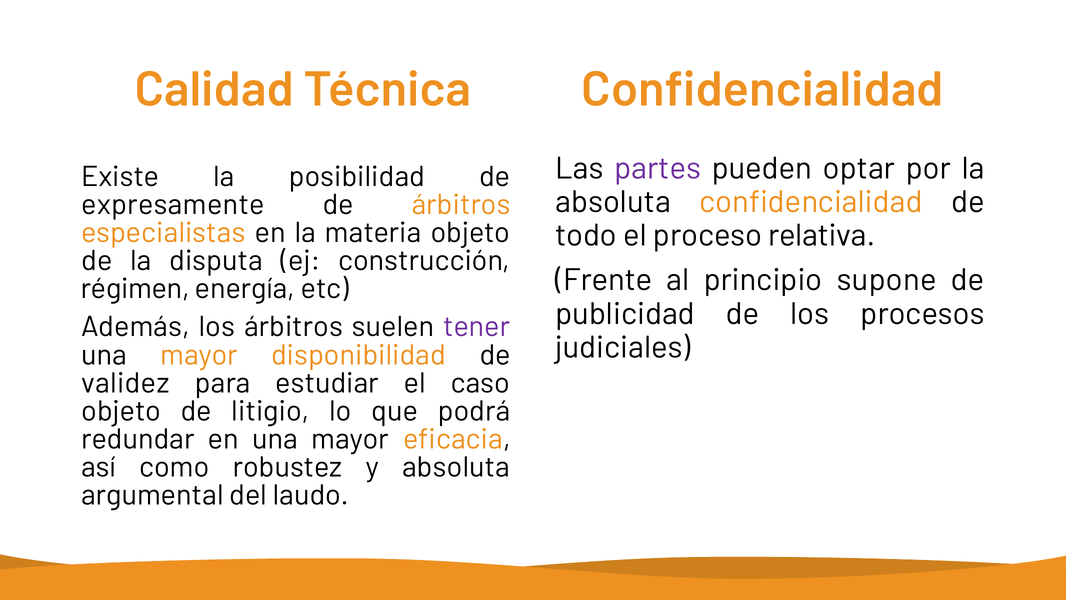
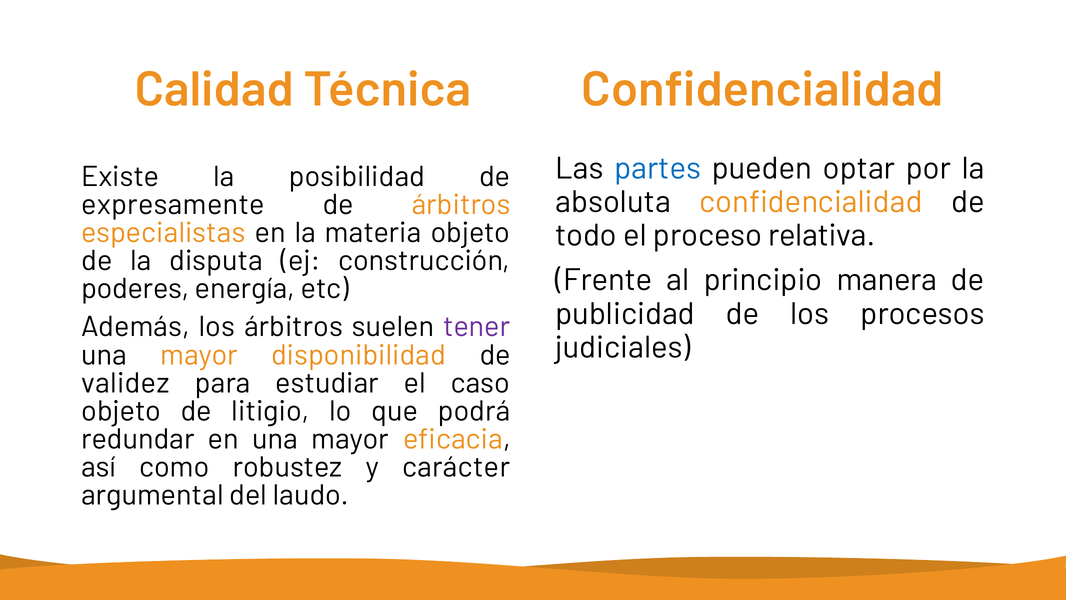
partes colour: purple -> blue
supone: supone -> manera
régimen: régimen -> poderes
y absoluta: absoluta -> carácter
